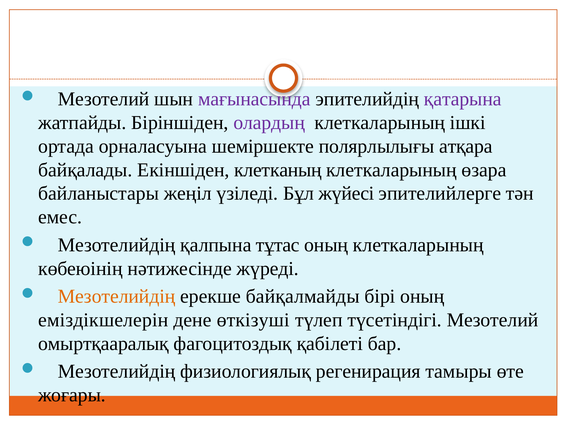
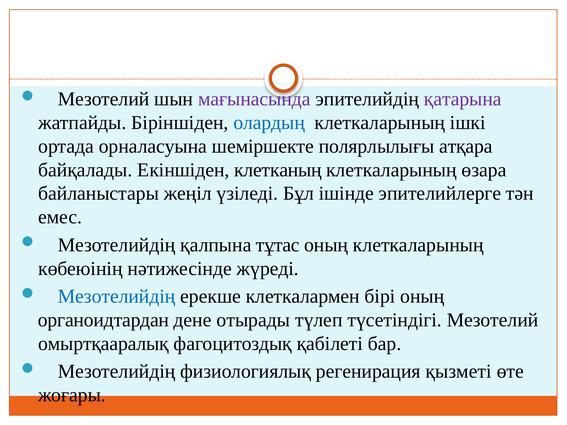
олардың colour: purple -> blue
жүйесі: жүйесі -> ішінде
Мезотелийдің at (117, 297) colour: orange -> blue
байқалмайды: байқалмайды -> клеткалармен
еміздікшелерін: еміздікшелерін -> органоидтардан
өткізуші: өткізуші -> отырады
тамыры: тамыры -> қызметі
